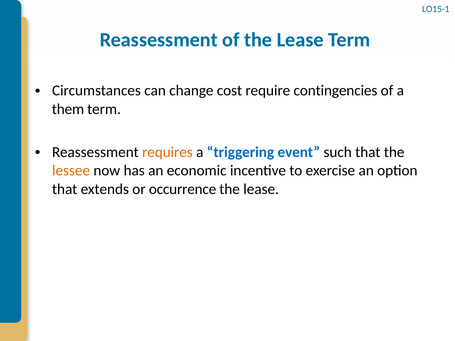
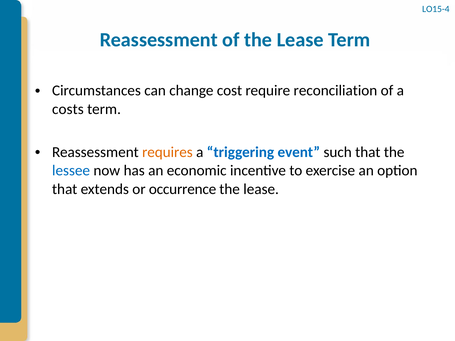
LO15-1: LO15-1 -> LO15-4
contingencies: contingencies -> reconciliation
them: them -> costs
lessee colour: orange -> blue
